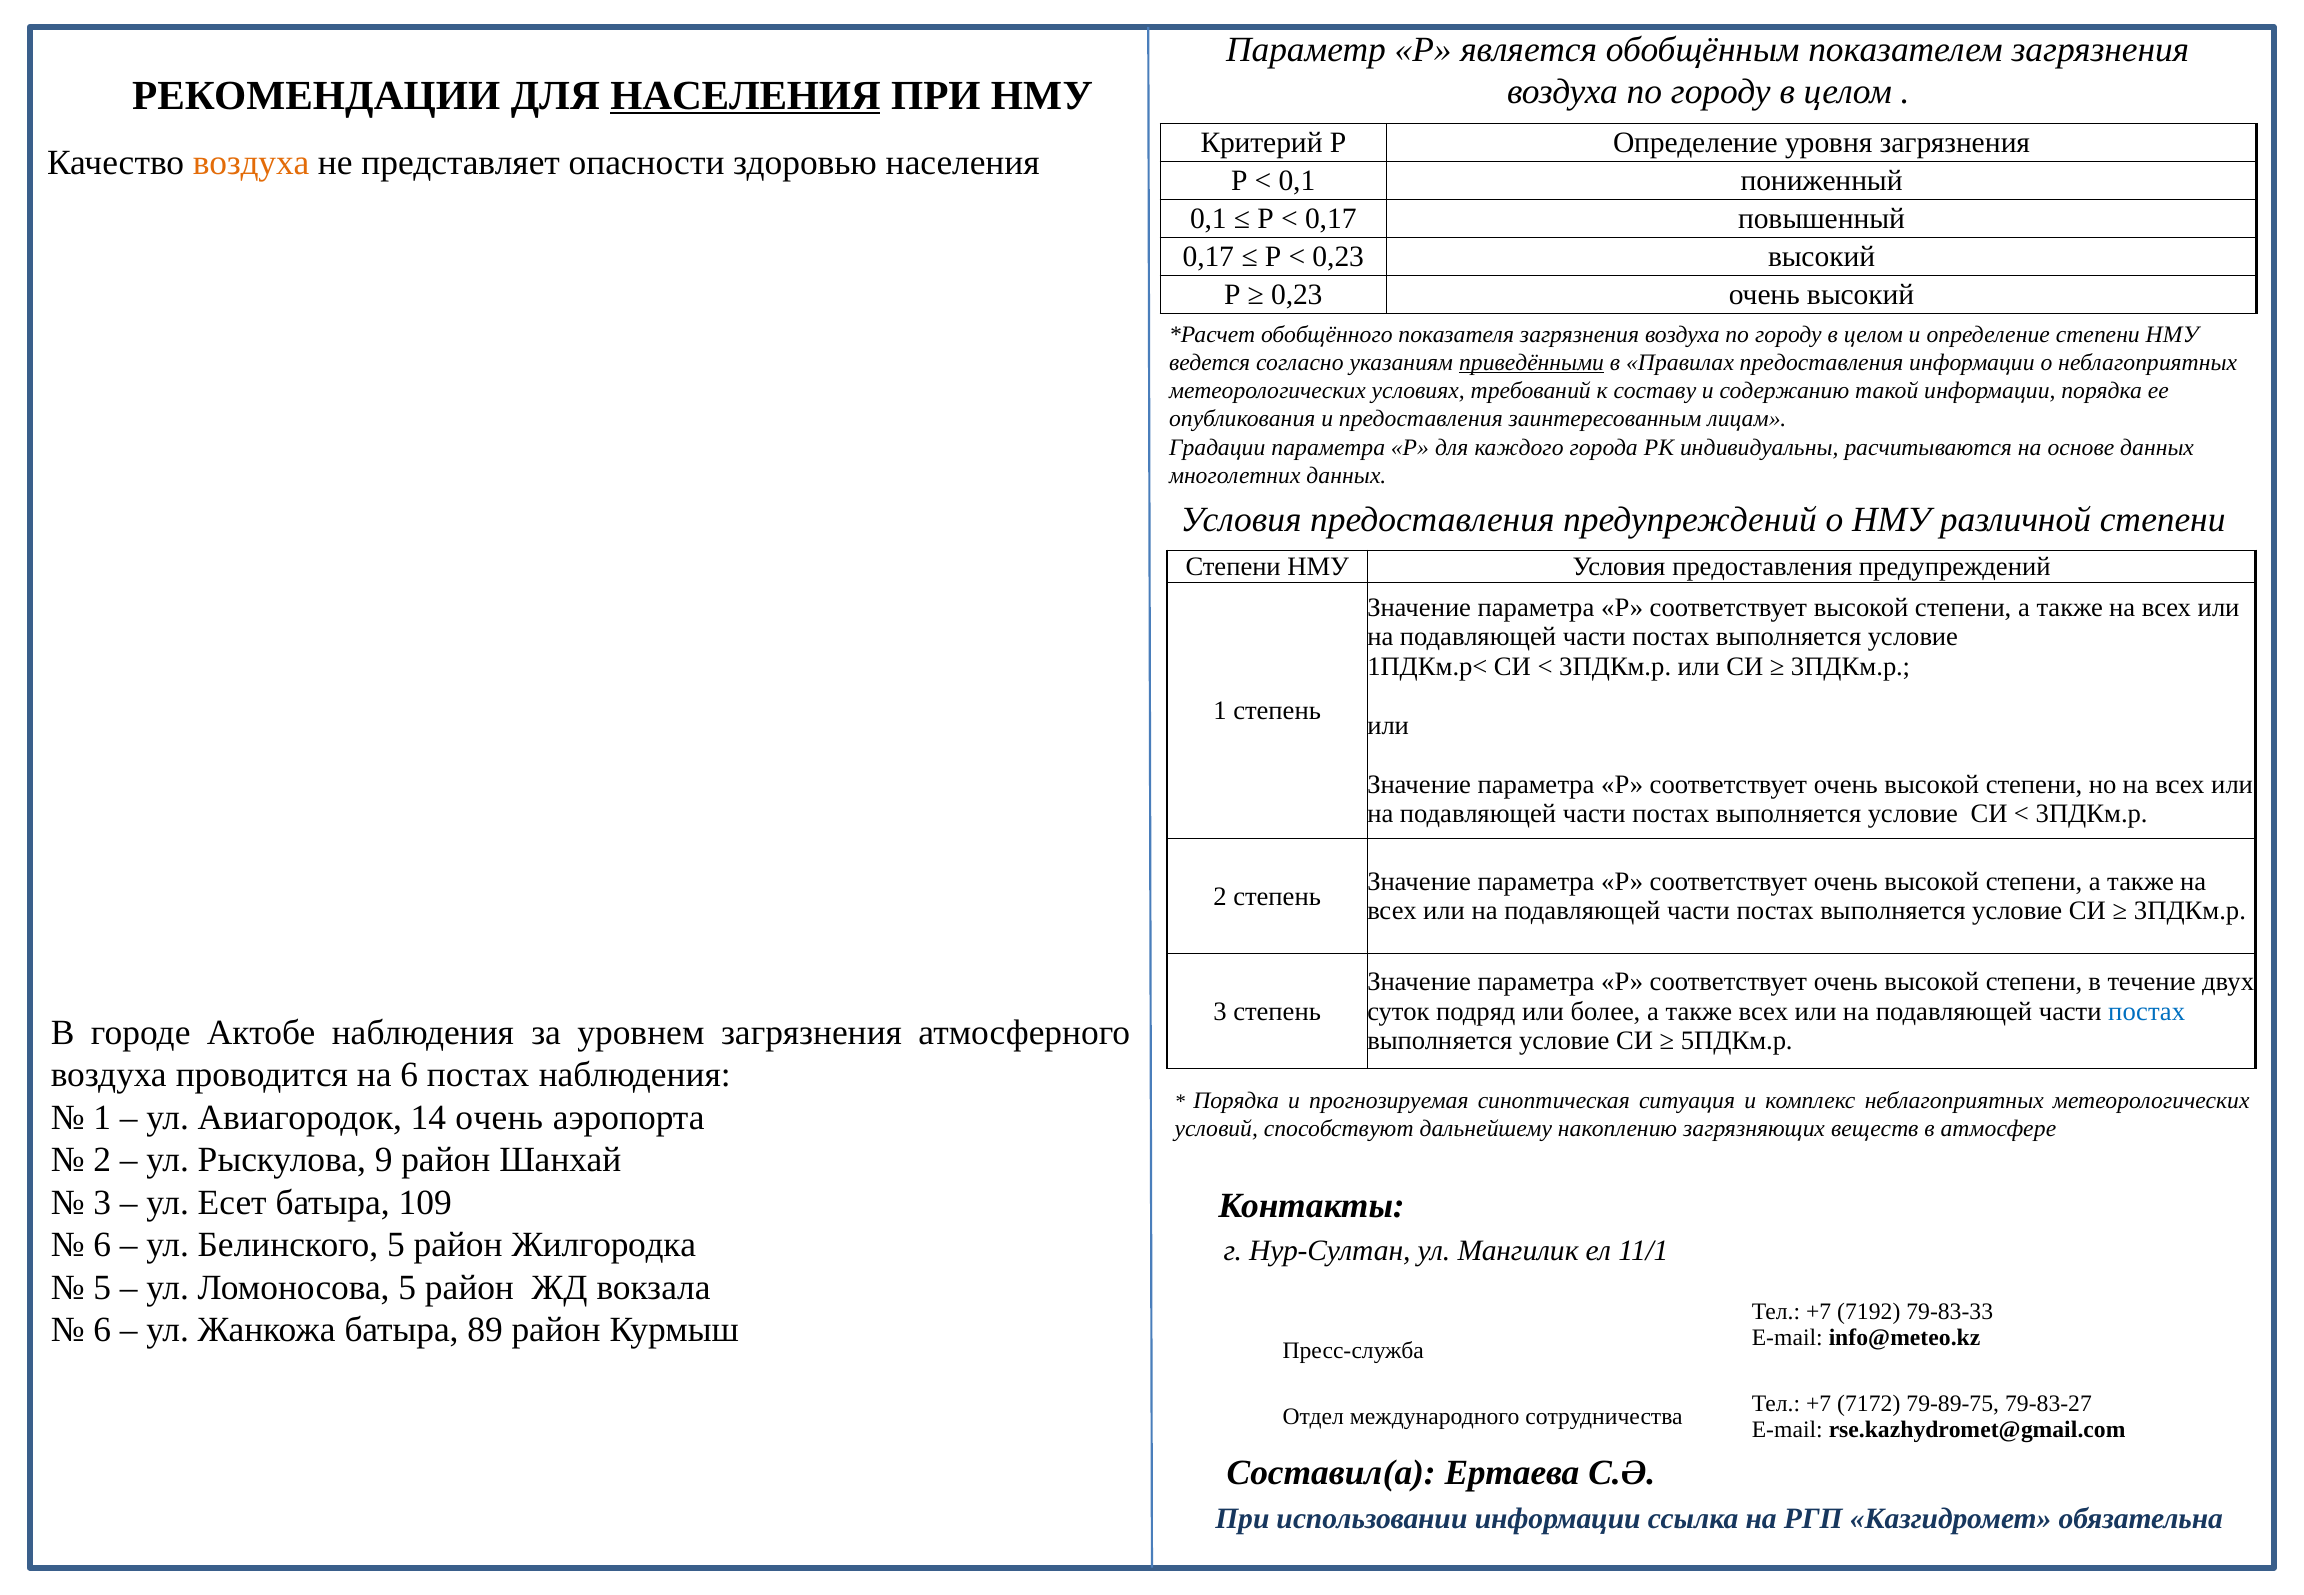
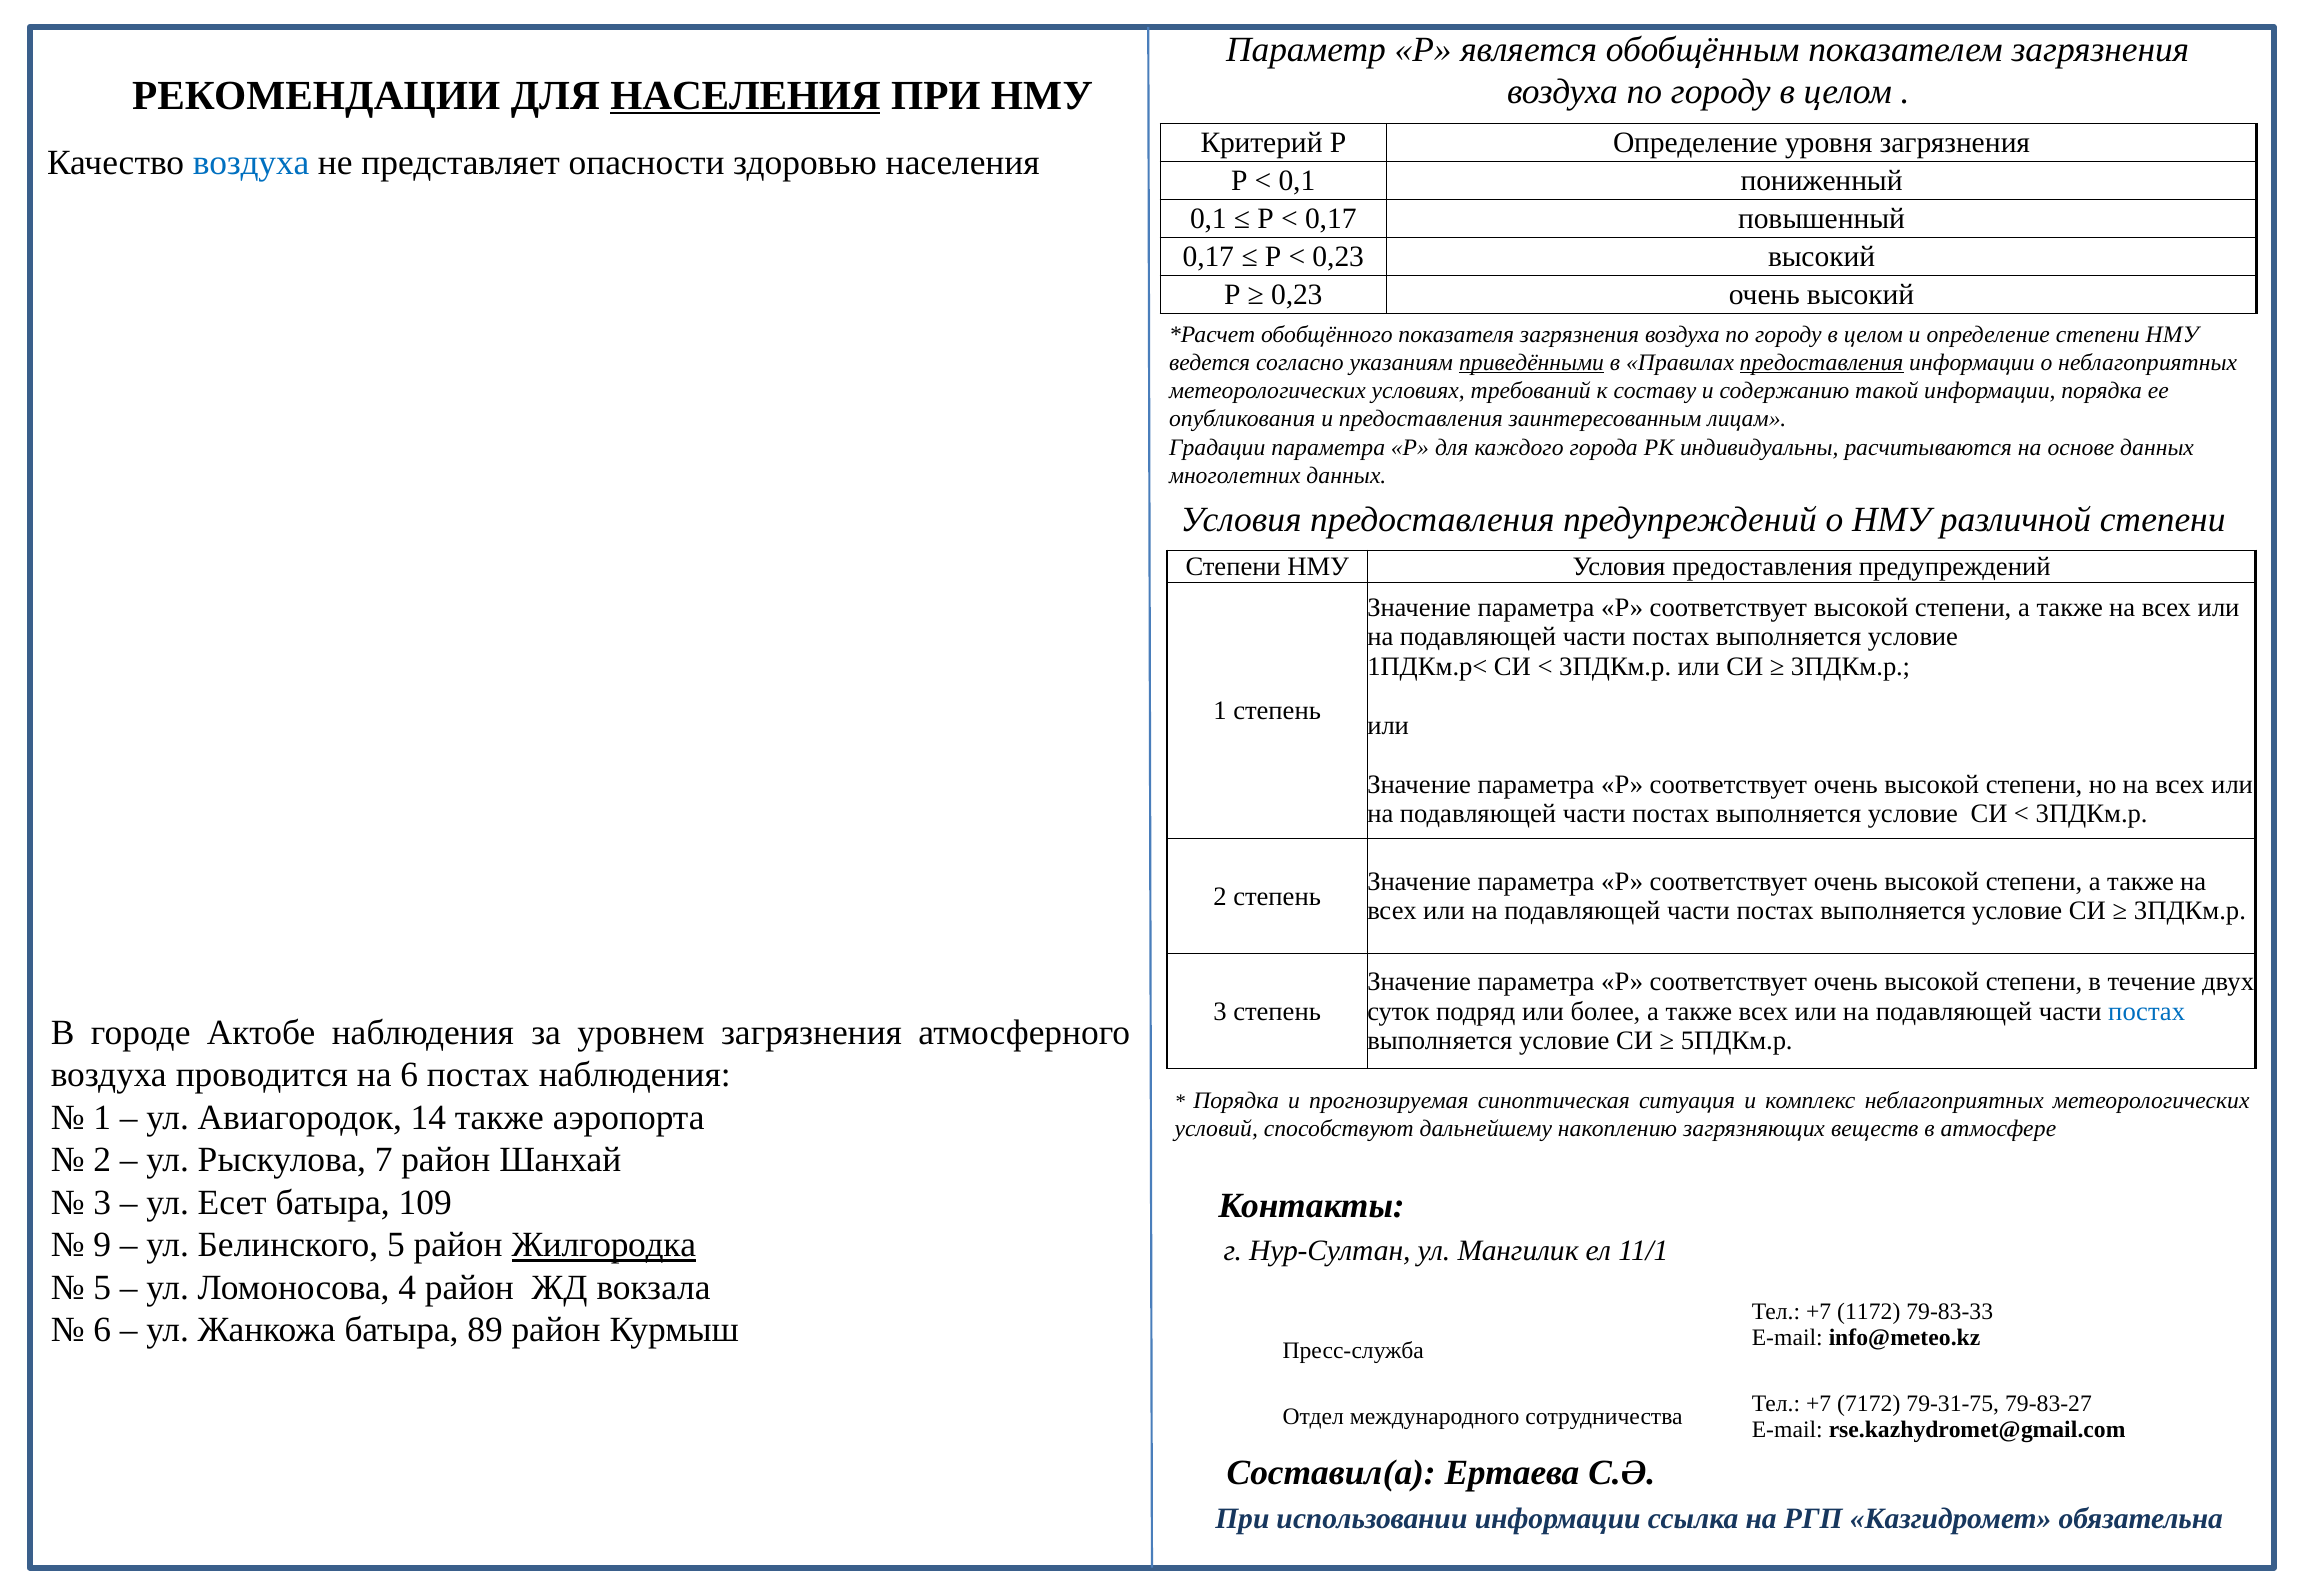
воздуха at (251, 163) colour: orange -> blue
предоставления at (1822, 363) underline: none -> present
14 очень: очень -> также
9: 9 -> 7
6 at (102, 1245): 6 -> 9
Жилгородка underline: none -> present
Ломоносова 5: 5 -> 4
7192: 7192 -> 1172
79-89-75: 79-89-75 -> 79-31-75
